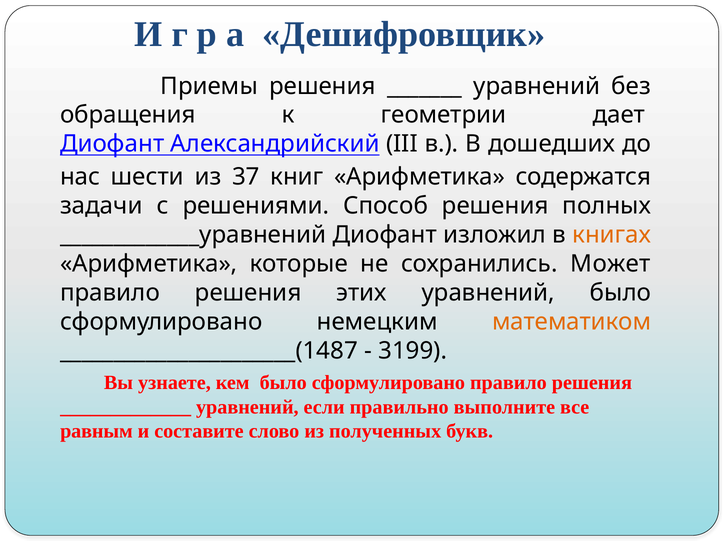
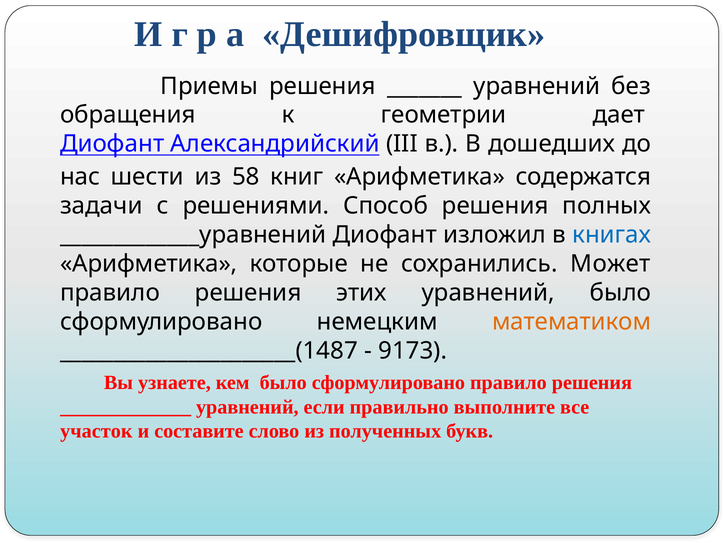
37: 37 -> 58
книгах colour: orange -> blue
3199: 3199 -> 9173
равным: равным -> участок
